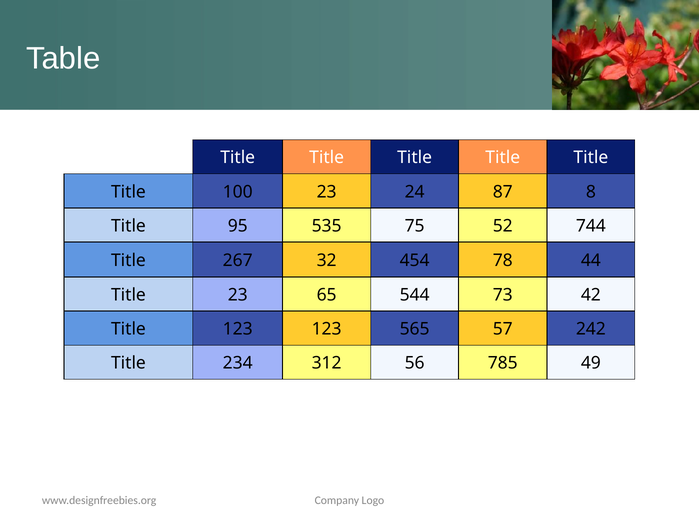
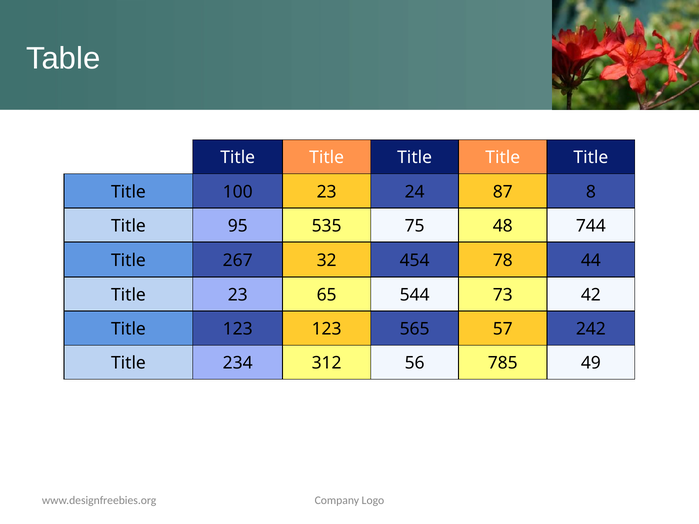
52: 52 -> 48
